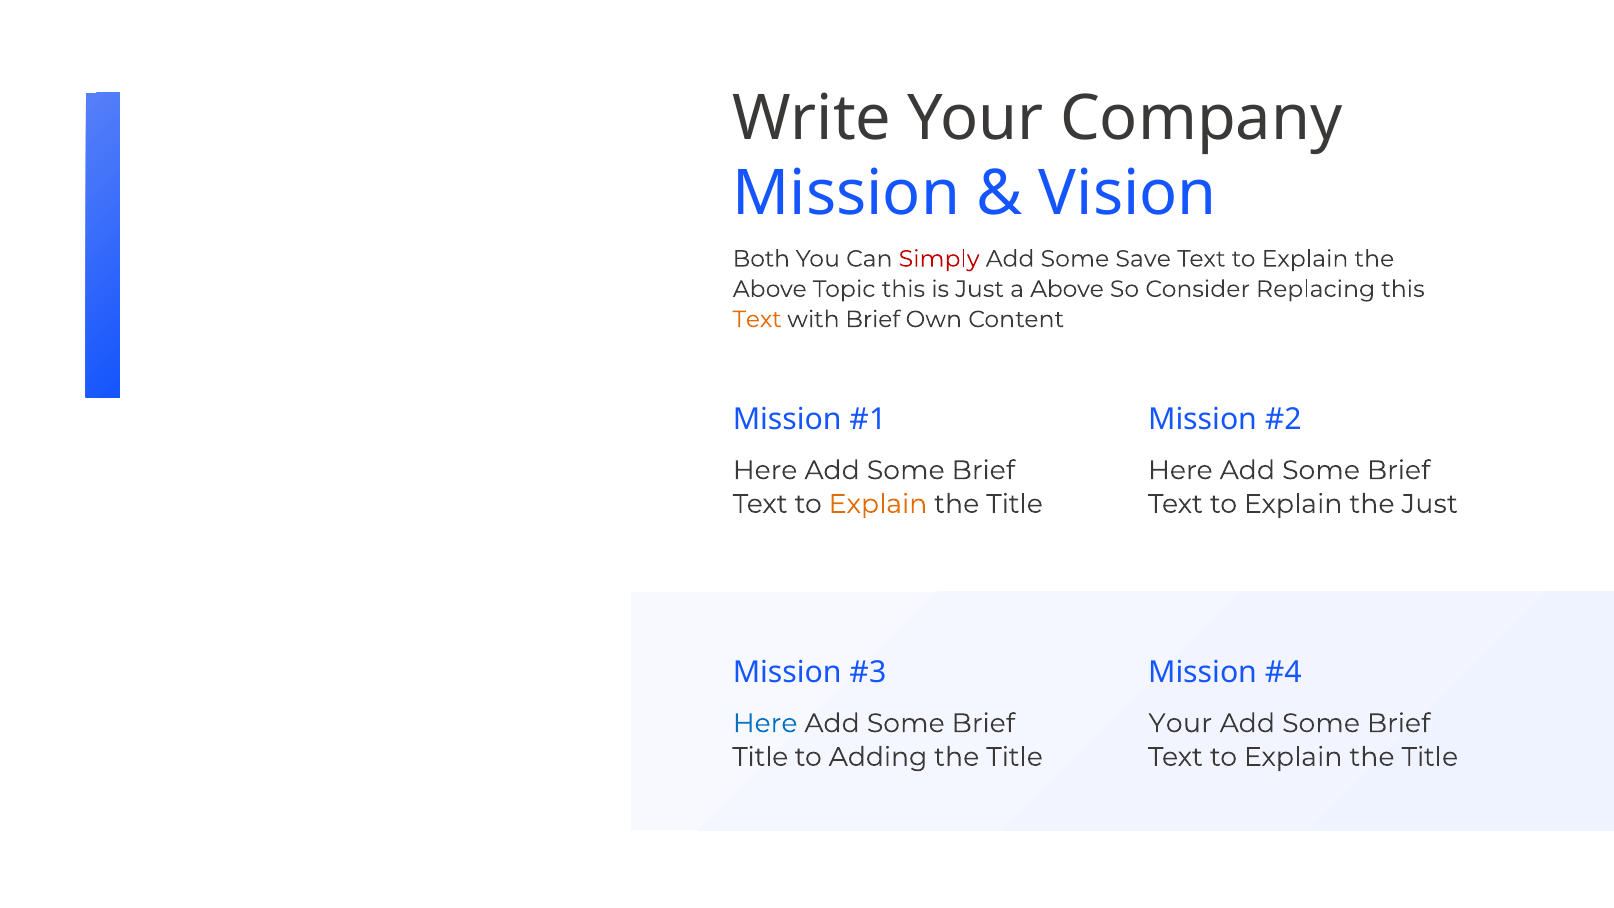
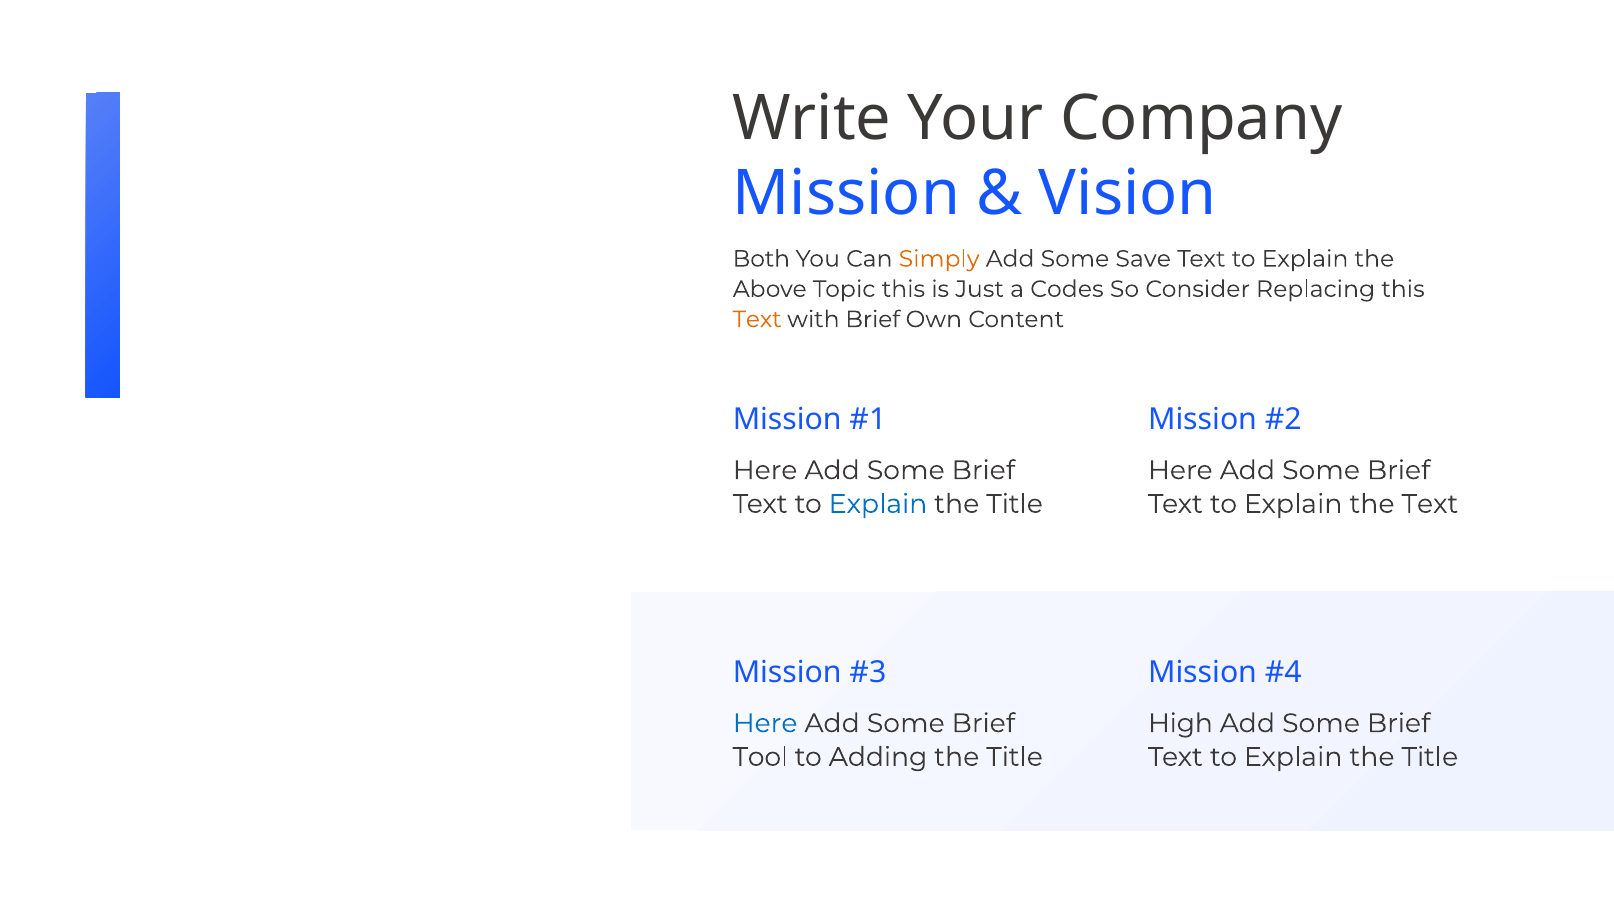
Simply colour: red -> orange
a Above: Above -> Codes
Explain at (878, 504) colour: orange -> blue
the Just: Just -> Text
Your at (1180, 723): Your -> High
Title at (760, 757): Title -> Tool
